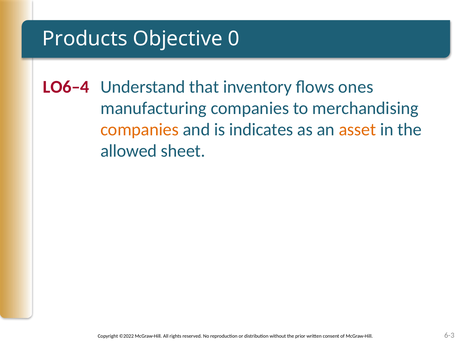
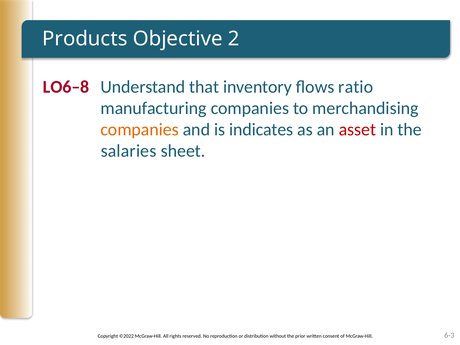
0: 0 -> 2
LO6–4: LO6–4 -> LO6–8
ones: ones -> ratio
asset colour: orange -> red
allowed: allowed -> salaries
